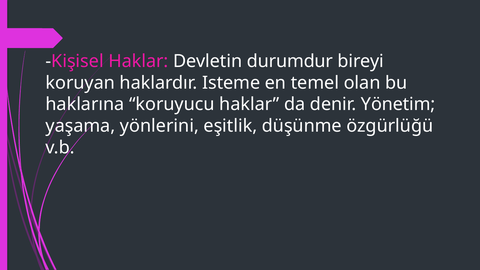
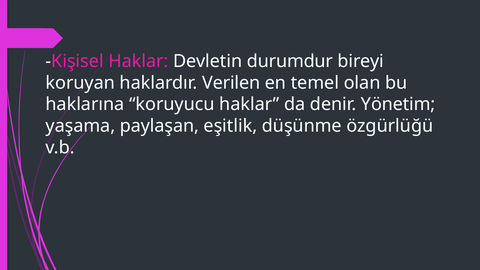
Isteme: Isteme -> Verilen
yönlerini: yönlerini -> paylaşan
